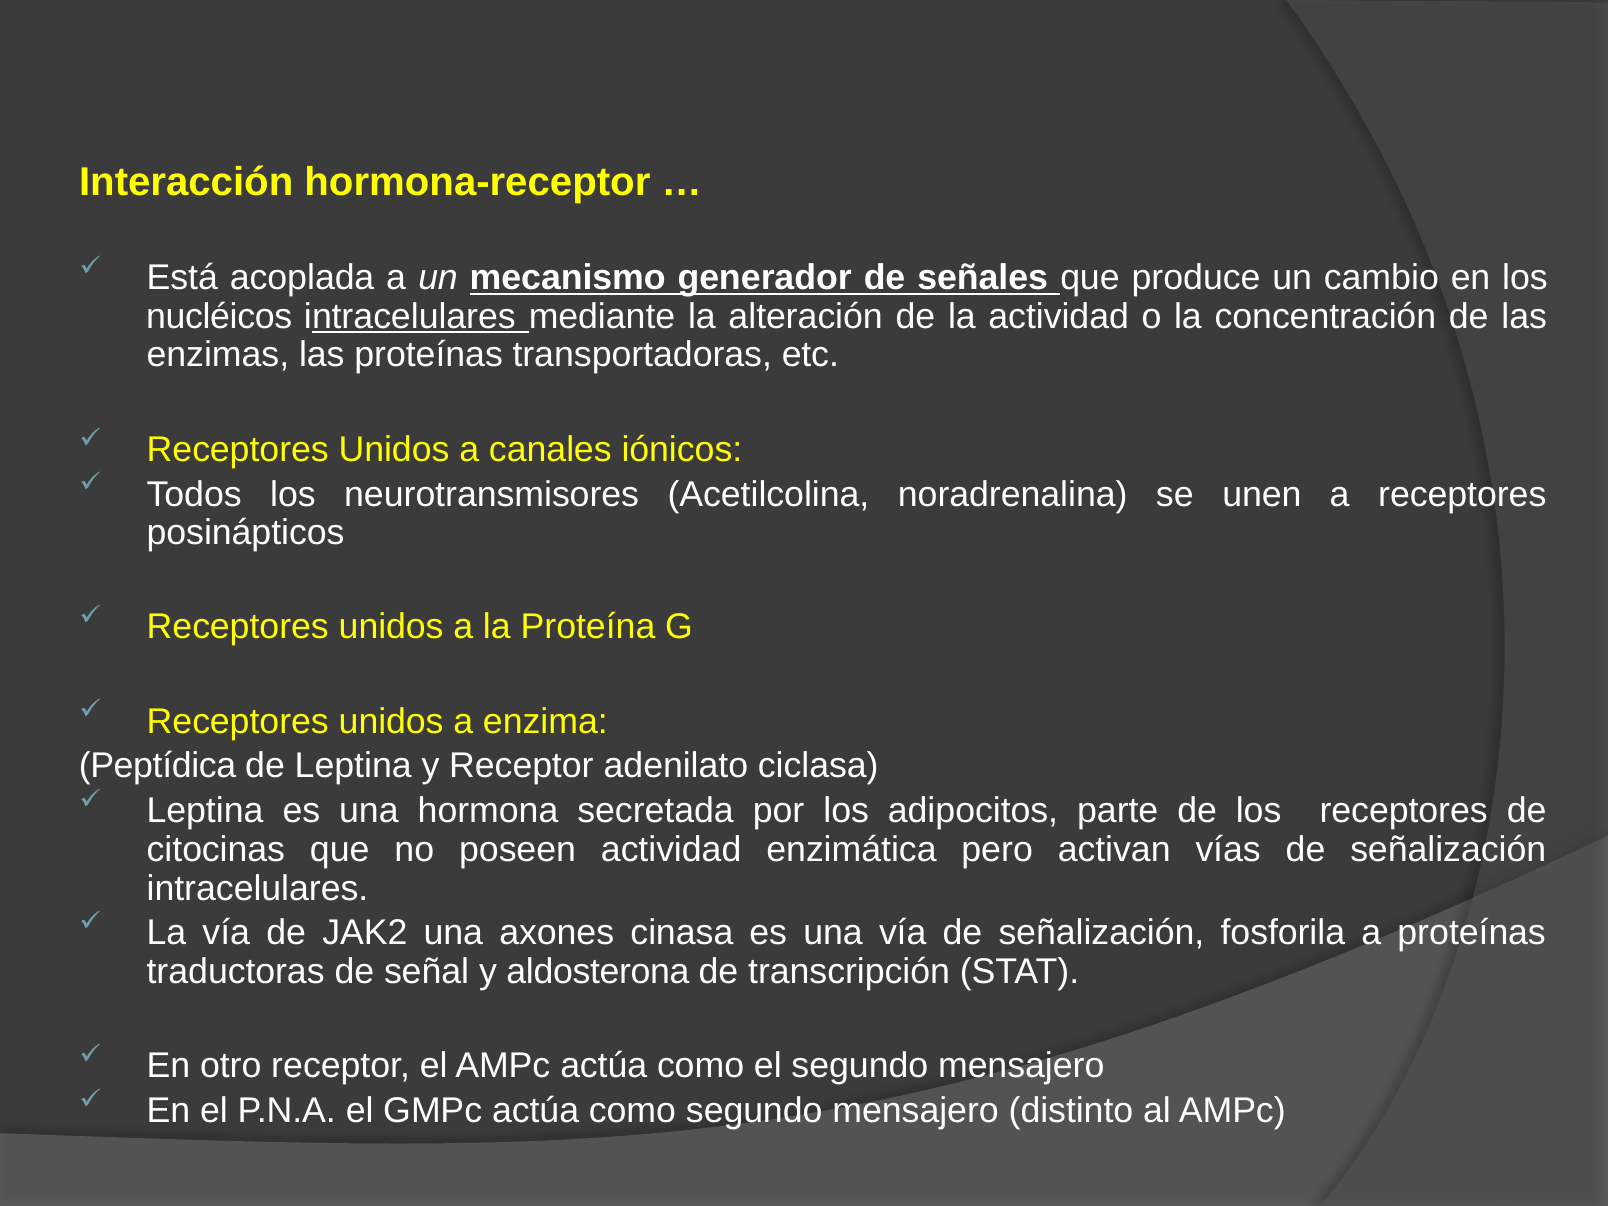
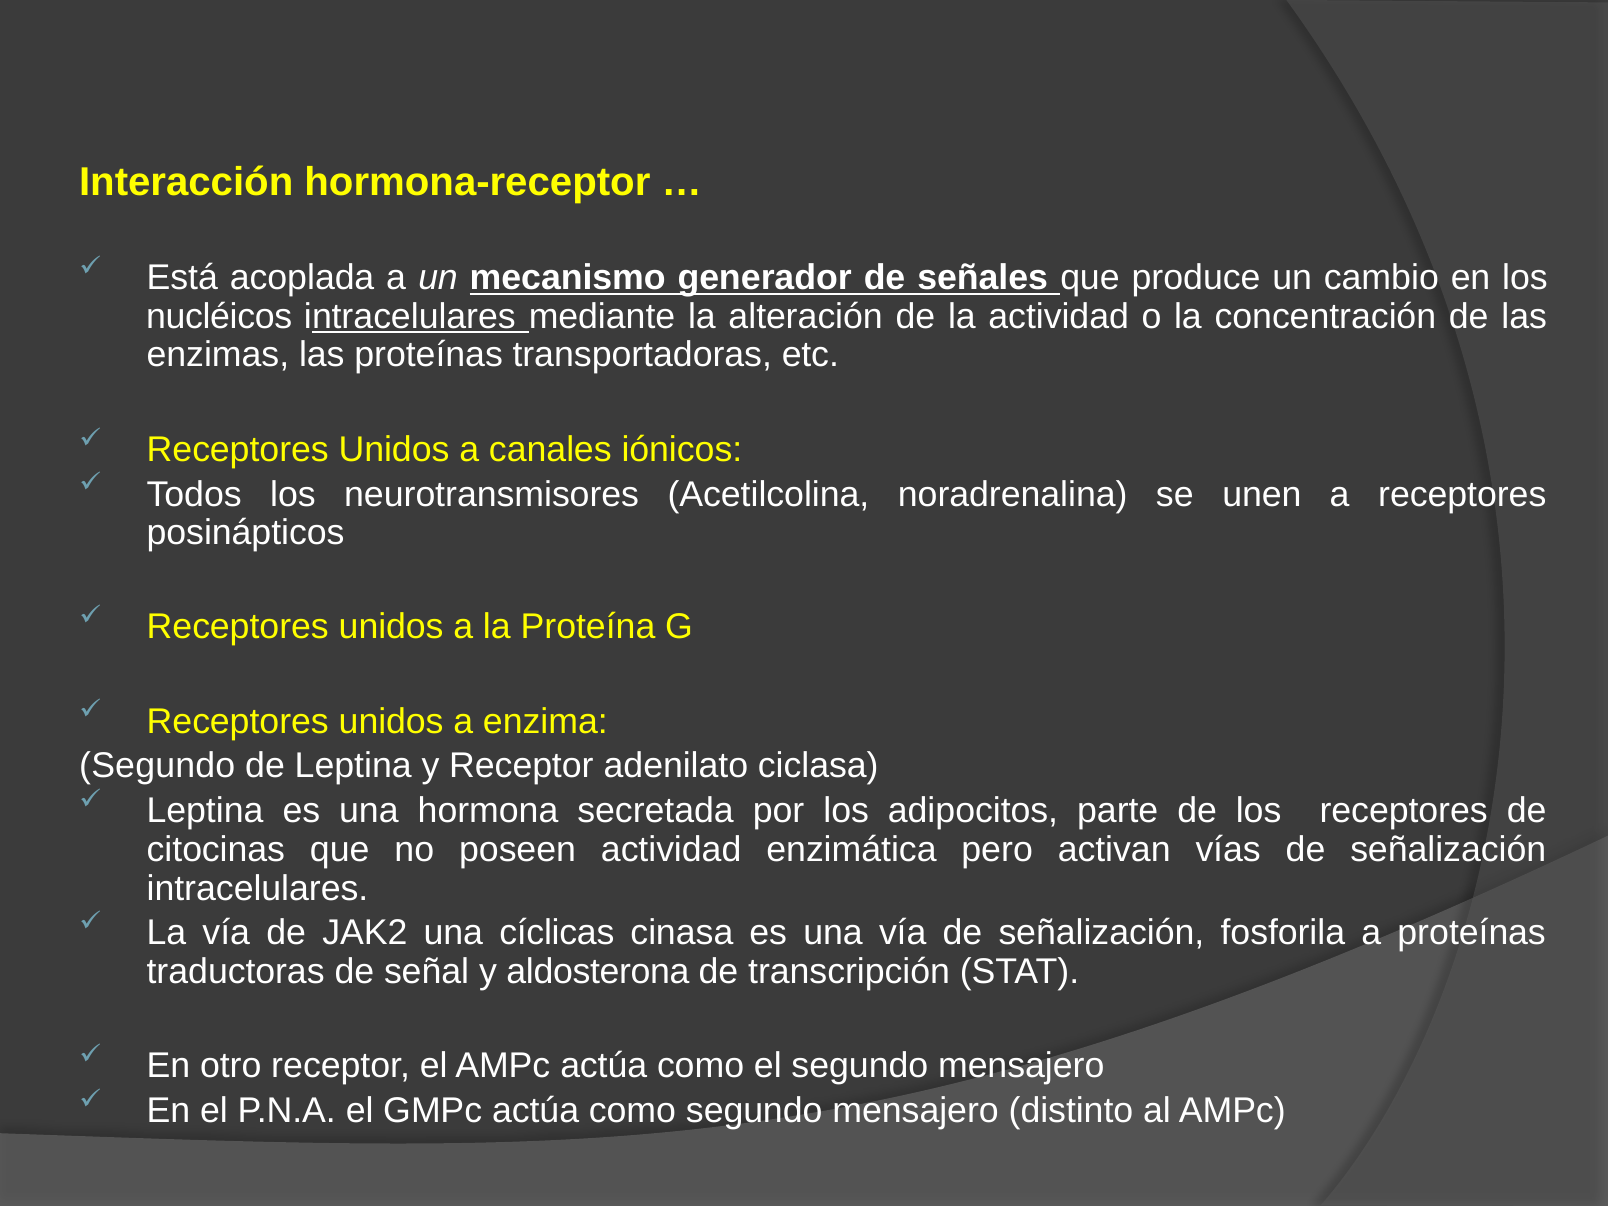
Peptídica at (157, 766): Peptídica -> Segundo
axones: axones -> cíclicas
